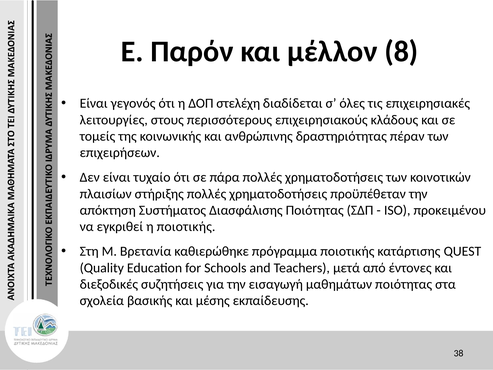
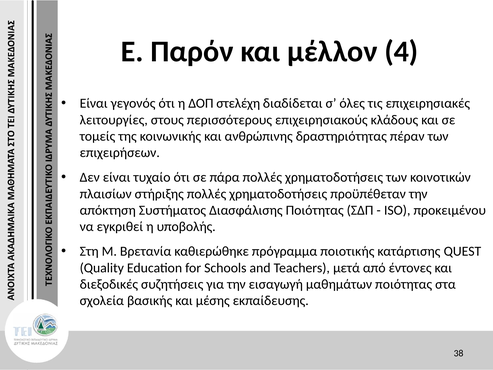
8: 8 -> 4
η ποιοτικής: ποιοτικής -> υποβολής
